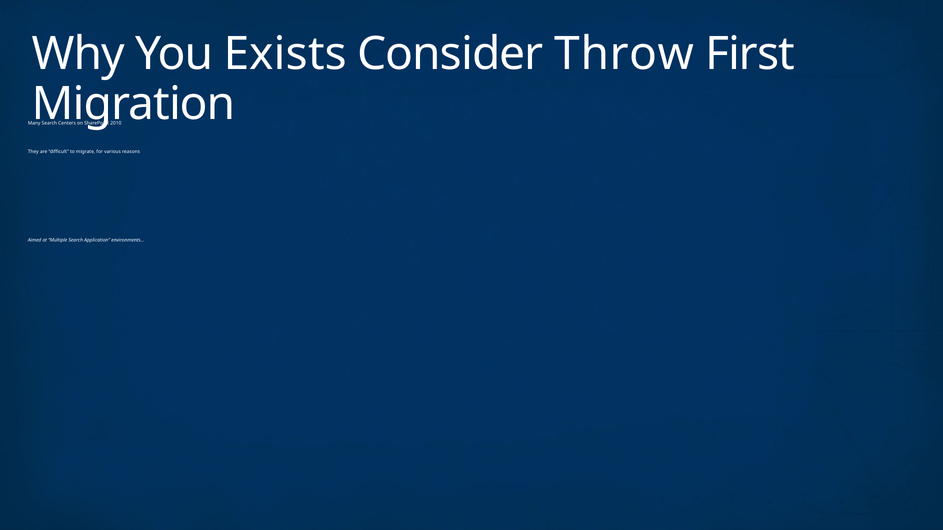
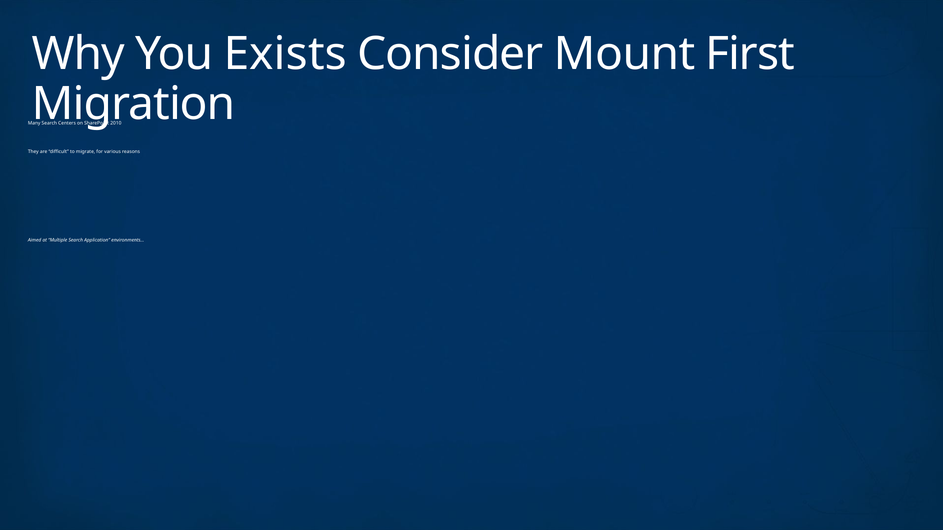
Throw: Throw -> Mount
